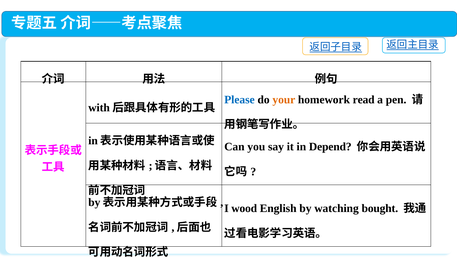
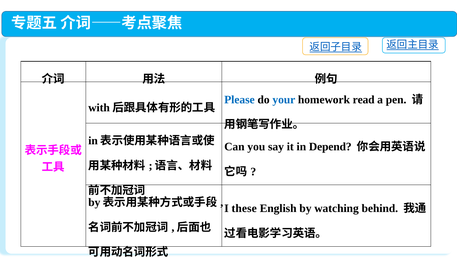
your colour: orange -> blue
wood: wood -> these
bought: bought -> behind
